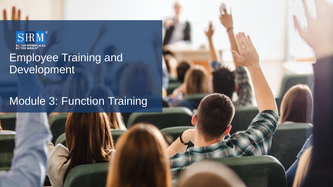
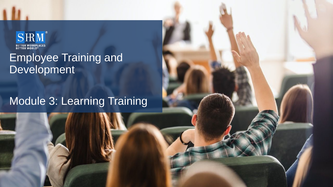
Function: Function -> Learning
